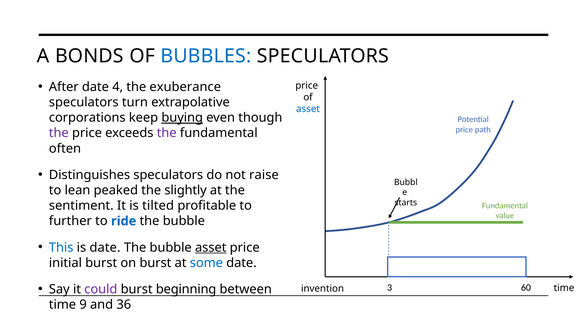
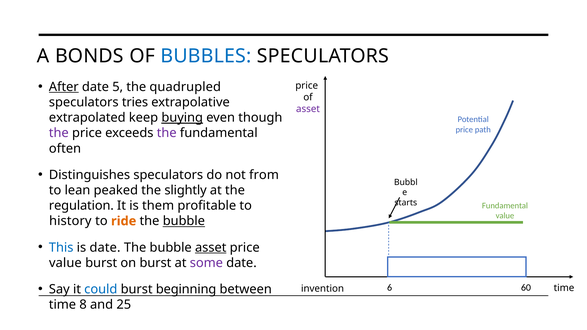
After underline: none -> present
4: 4 -> 5
exuberance: exuberance -> quadrupled
turn: turn -> tries
asset at (308, 109) colour: blue -> purple
corporations: corporations -> extrapolated
raise: raise -> from
sentiment: sentiment -> regulation
tilted: tilted -> them
further: further -> history
ride colour: blue -> orange
bubble at (184, 221) underline: none -> present
initial at (65, 263): initial -> value
some colour: blue -> purple
could colour: purple -> blue
3: 3 -> 6
9: 9 -> 8
36: 36 -> 25
